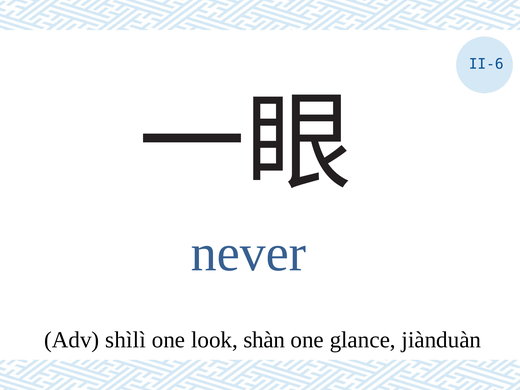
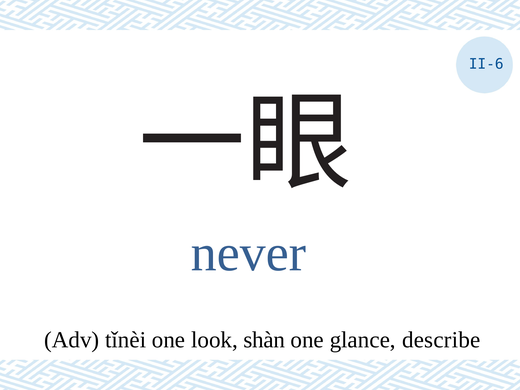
shìlì: shìlì -> tǐnèi
jiànduàn: jiànduàn -> describe
